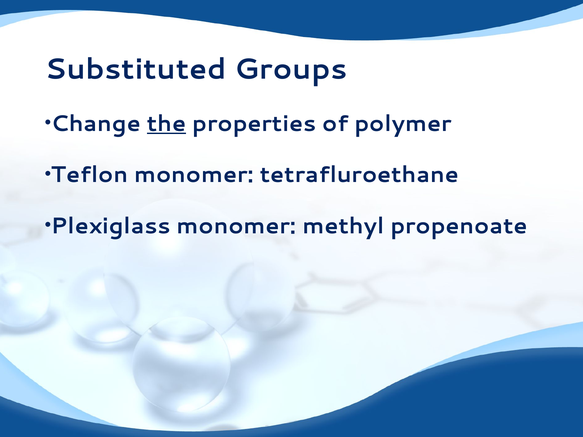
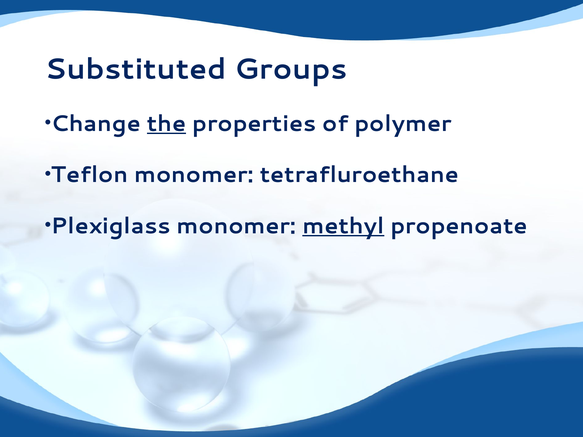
methyl underline: none -> present
